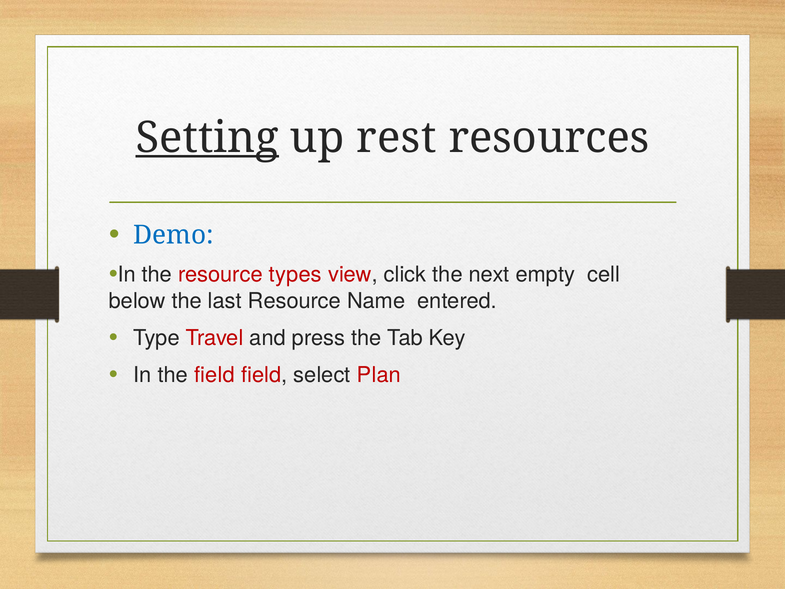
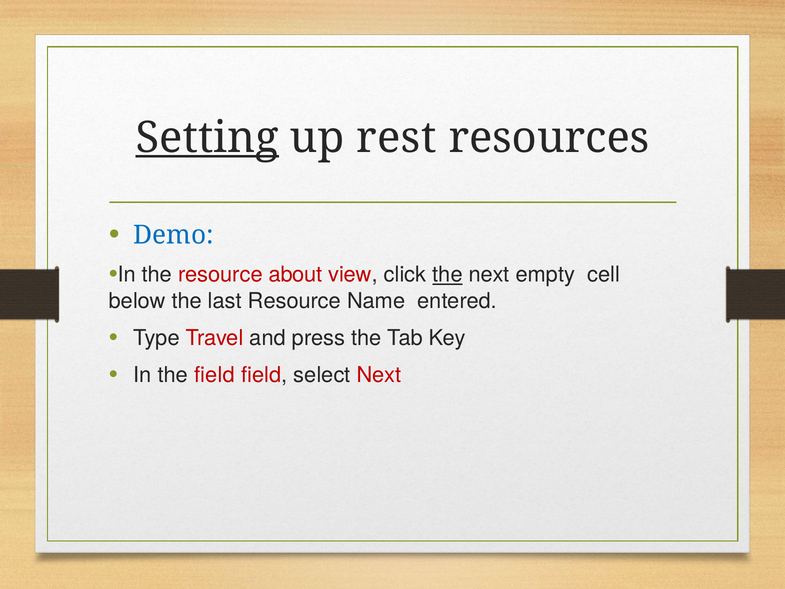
types: types -> about
the at (448, 275) underline: none -> present
select Plan: Plan -> Next
